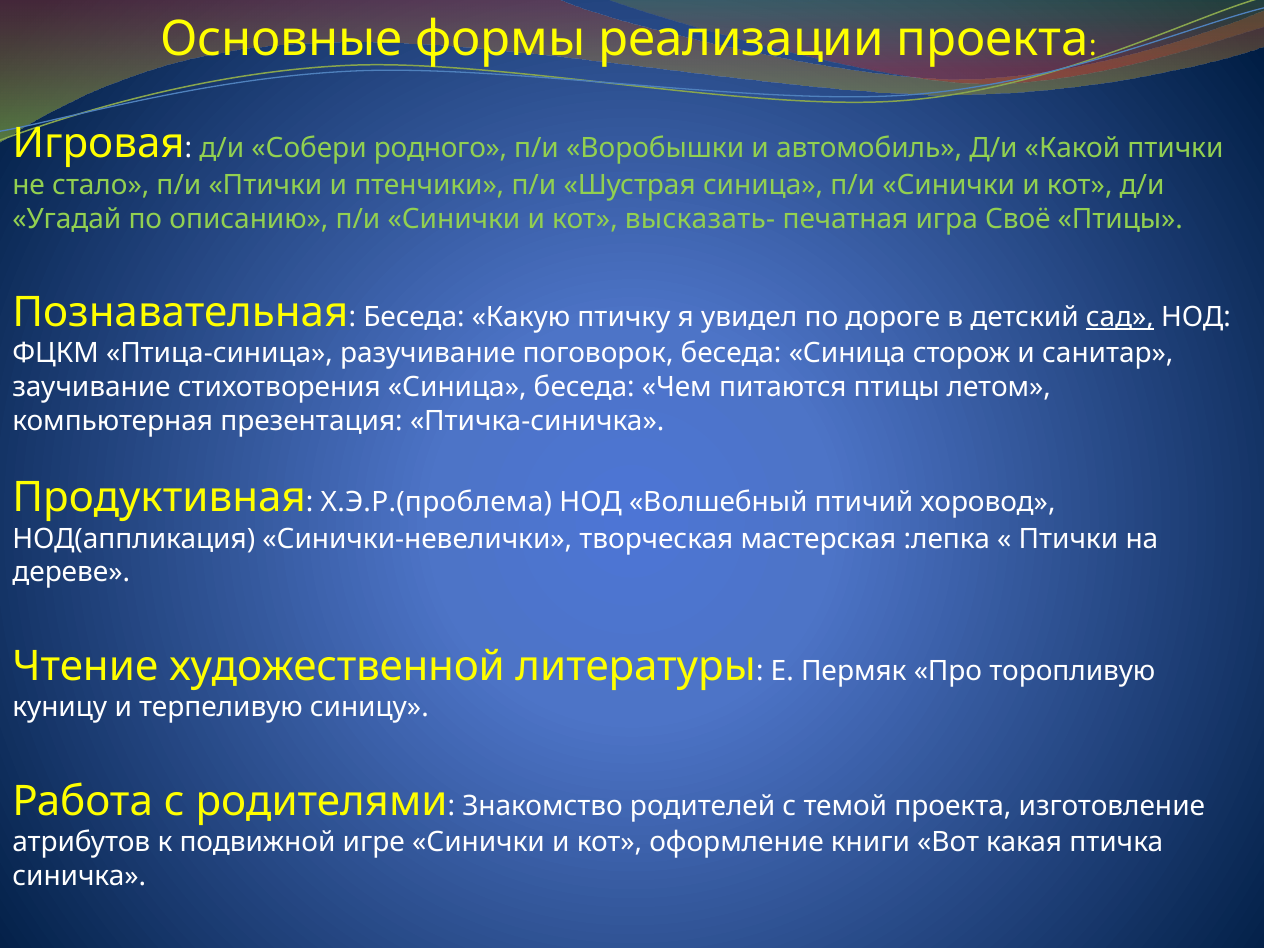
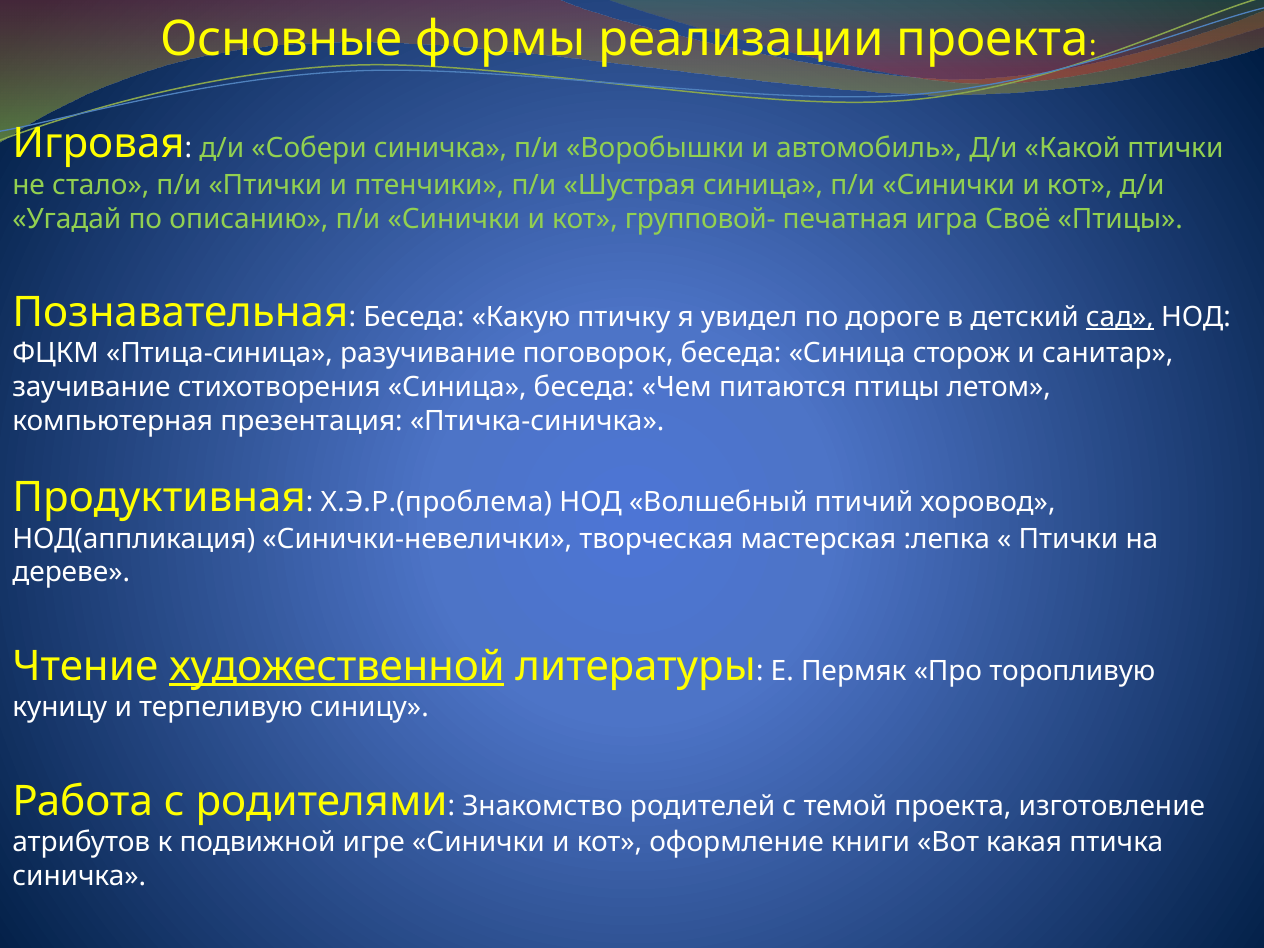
Собери родного: родного -> синичка
высказать-: высказать- -> групповой-
художественной underline: none -> present
